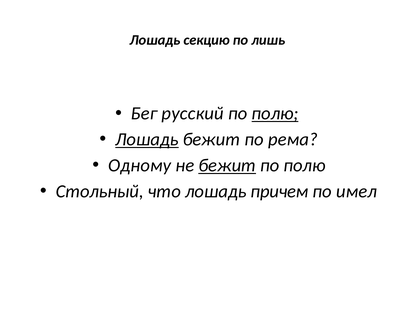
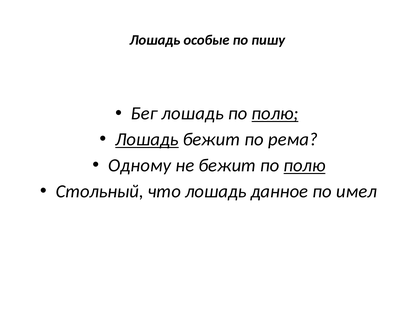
секцию: секцию -> особые
лишь: лишь -> пишу
Бег русский: русский -> лошадь
бежит at (227, 166) underline: present -> none
полю at (305, 166) underline: none -> present
причем: причем -> данное
